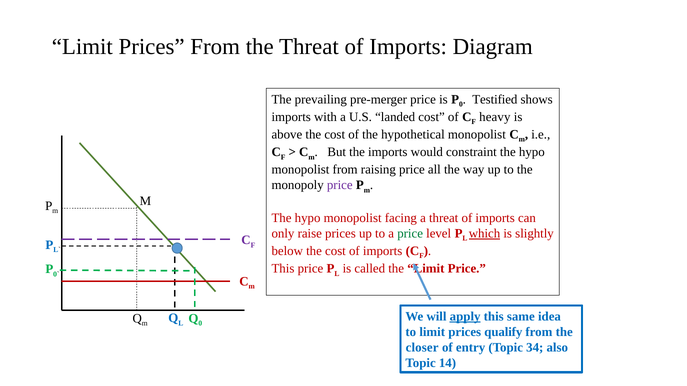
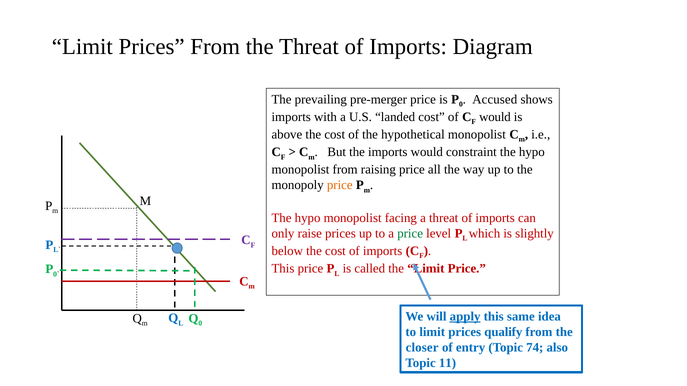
Testified: Testified -> Accused
heavy at (495, 117): heavy -> would
price at (340, 185) colour: purple -> orange
which underline: present -> none
34: 34 -> 74
14: 14 -> 11
